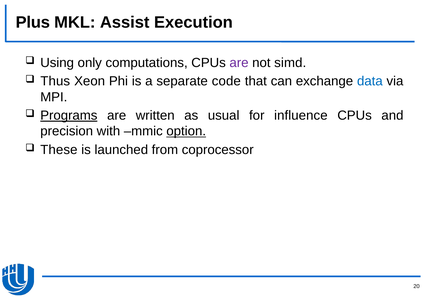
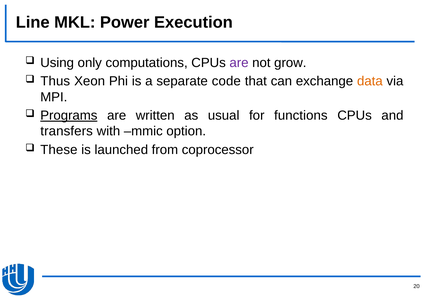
Plus: Plus -> Line
Assist: Assist -> Power
simd: simd -> grow
data colour: blue -> orange
influence: influence -> functions
precision: precision -> transfers
option underline: present -> none
